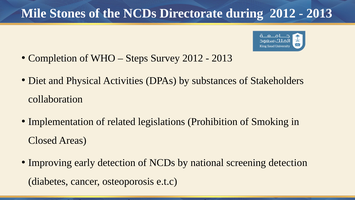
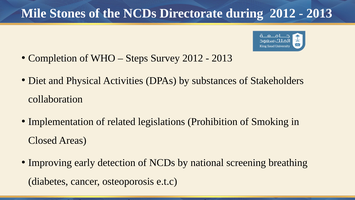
screening detection: detection -> breathing
